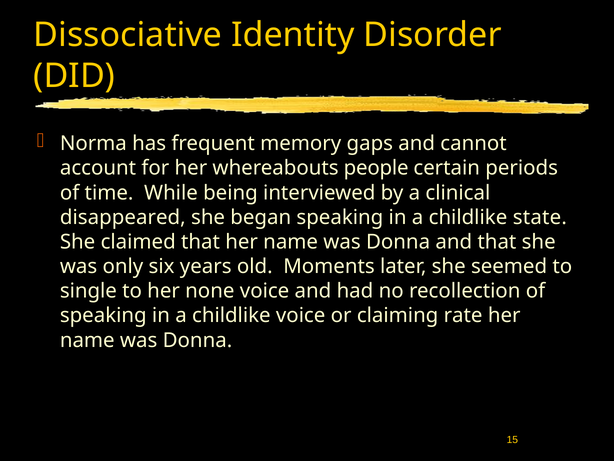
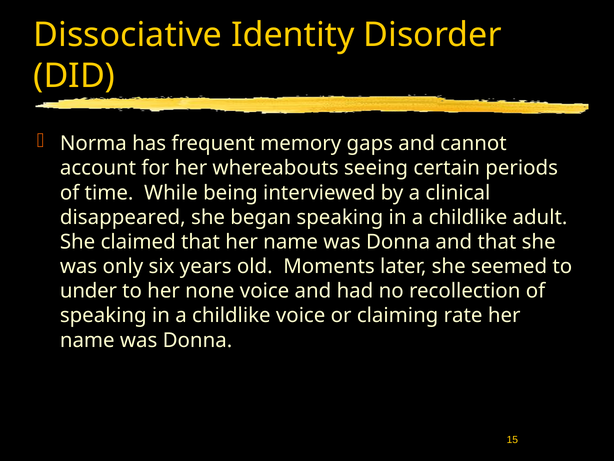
people: people -> seeing
state: state -> adult
single: single -> under
